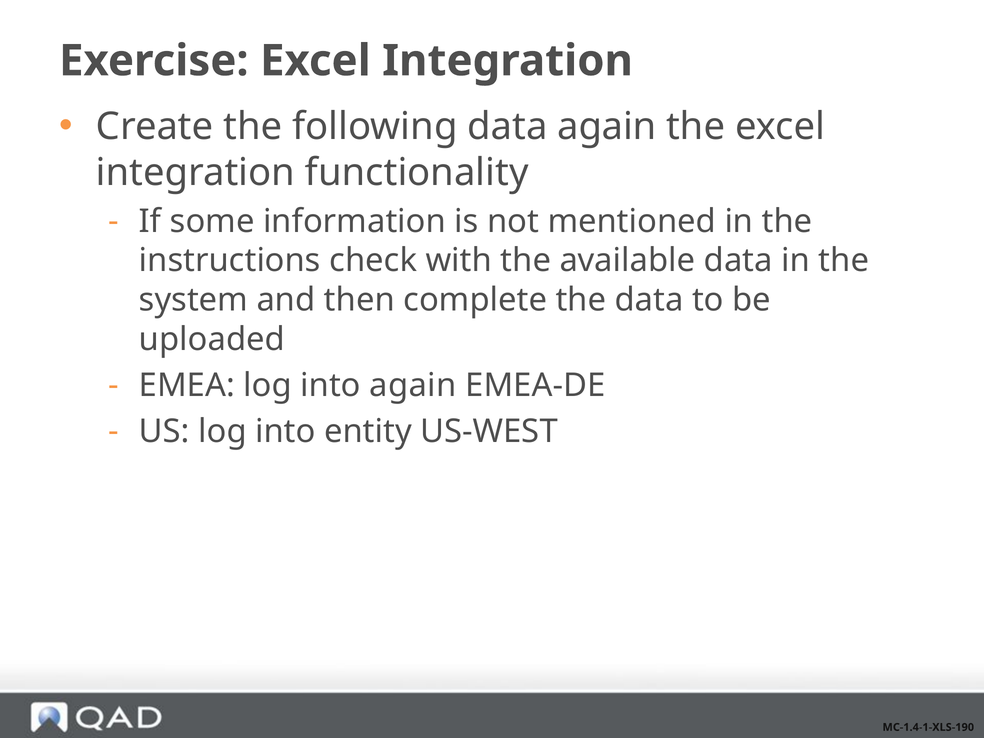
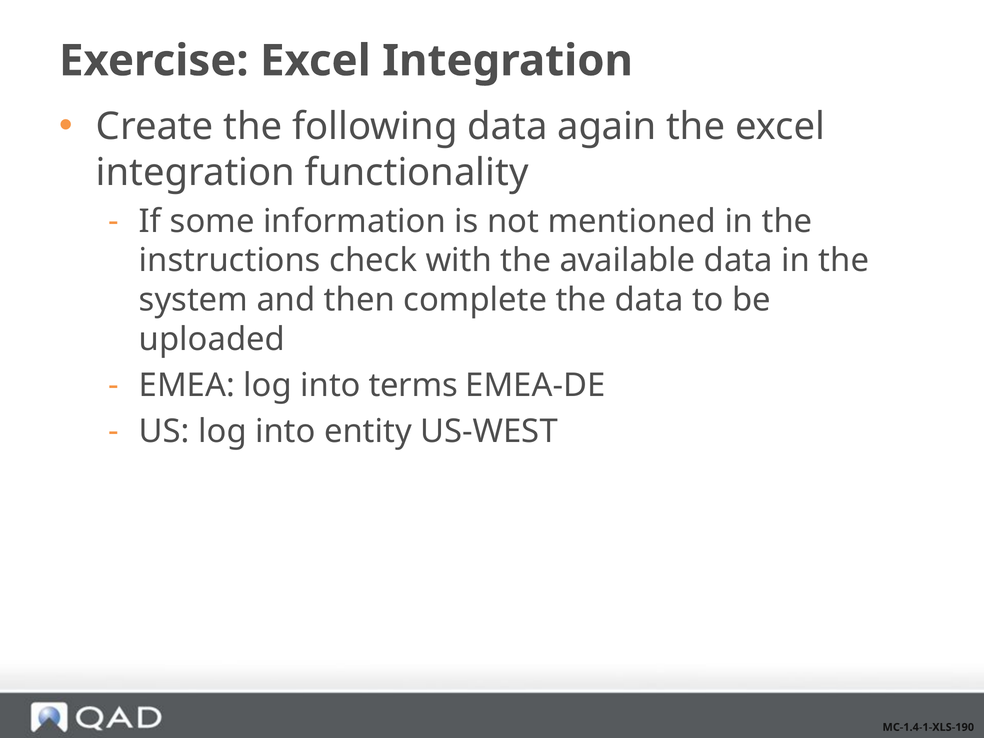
into again: again -> terms
